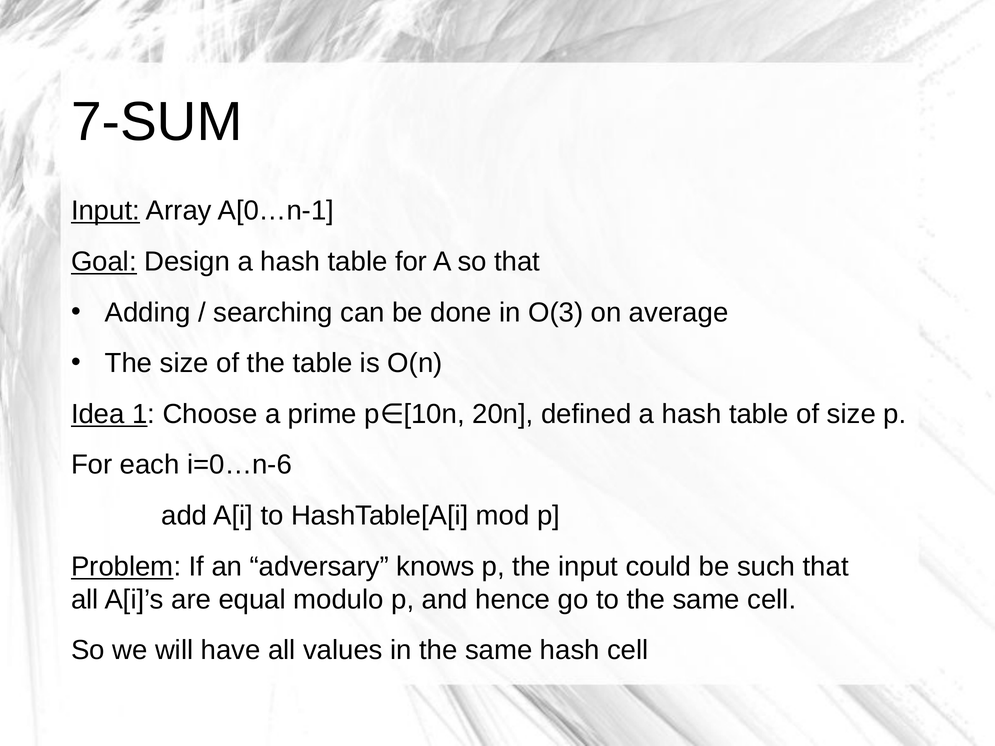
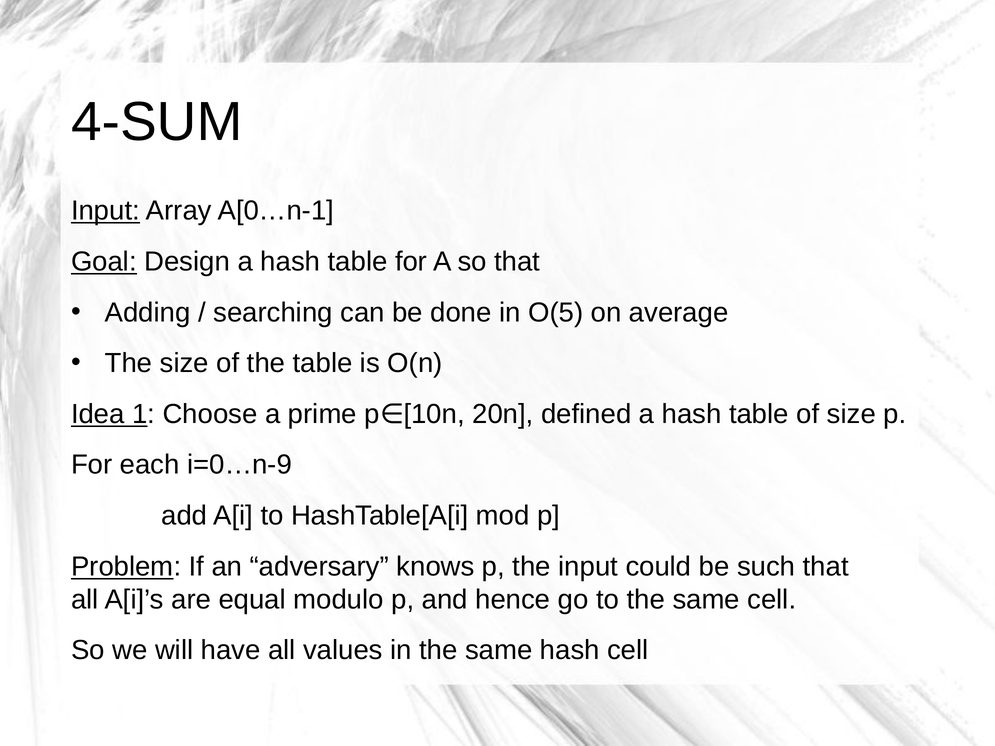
7-SUM: 7-SUM -> 4-SUM
O(3: O(3 -> O(5
i=0…n-6: i=0…n-6 -> i=0…n-9
